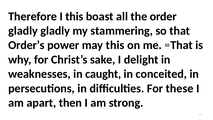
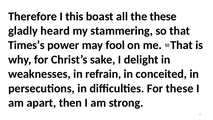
the order: order -> these
gladly gladly: gladly -> heard
Order’s: Order’s -> Times’s
may this: this -> fool
caught: caught -> refrain
